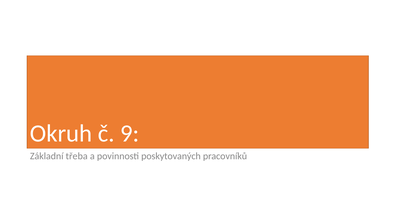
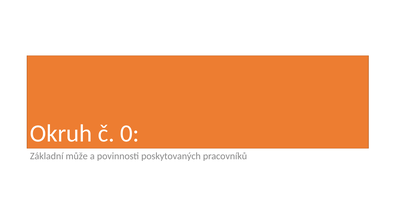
9: 9 -> 0
třeba: třeba -> může
